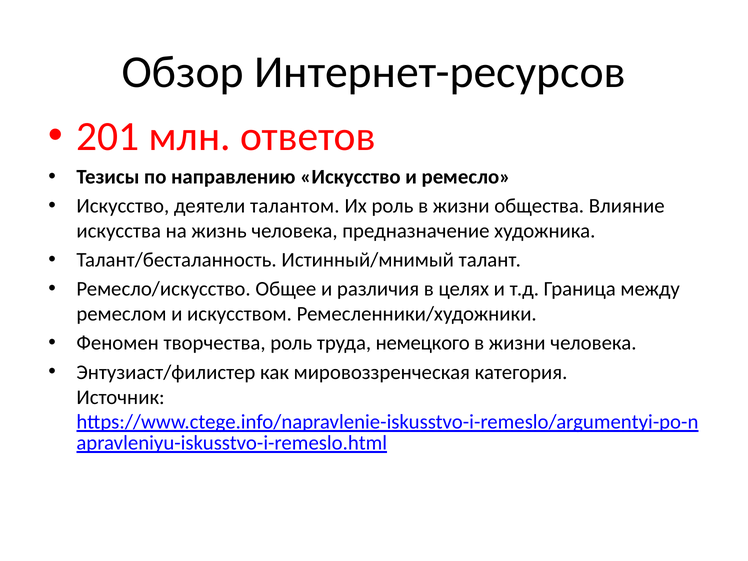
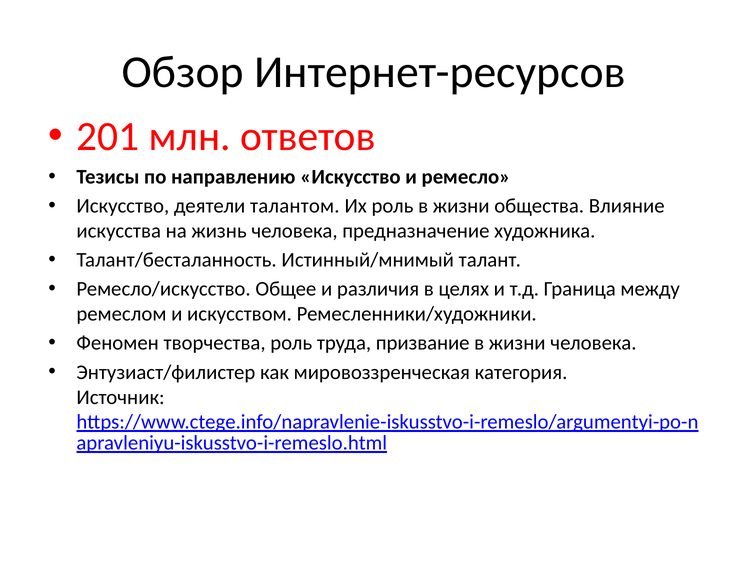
немецкого: немецкого -> призвание
